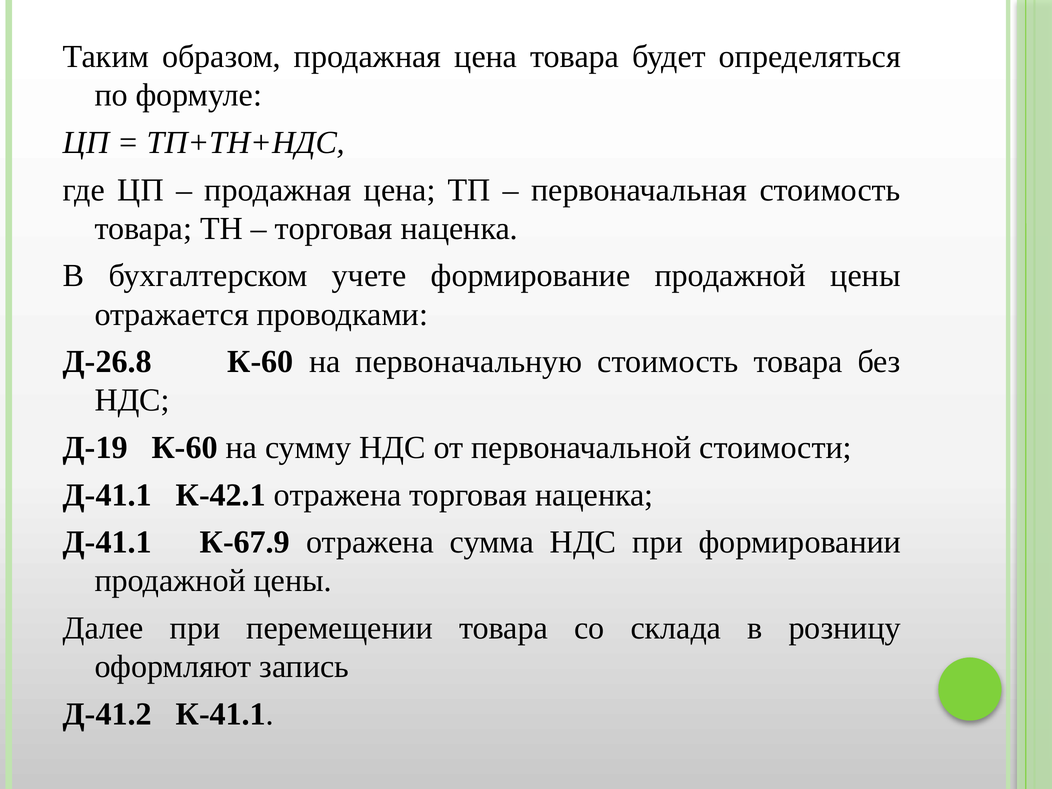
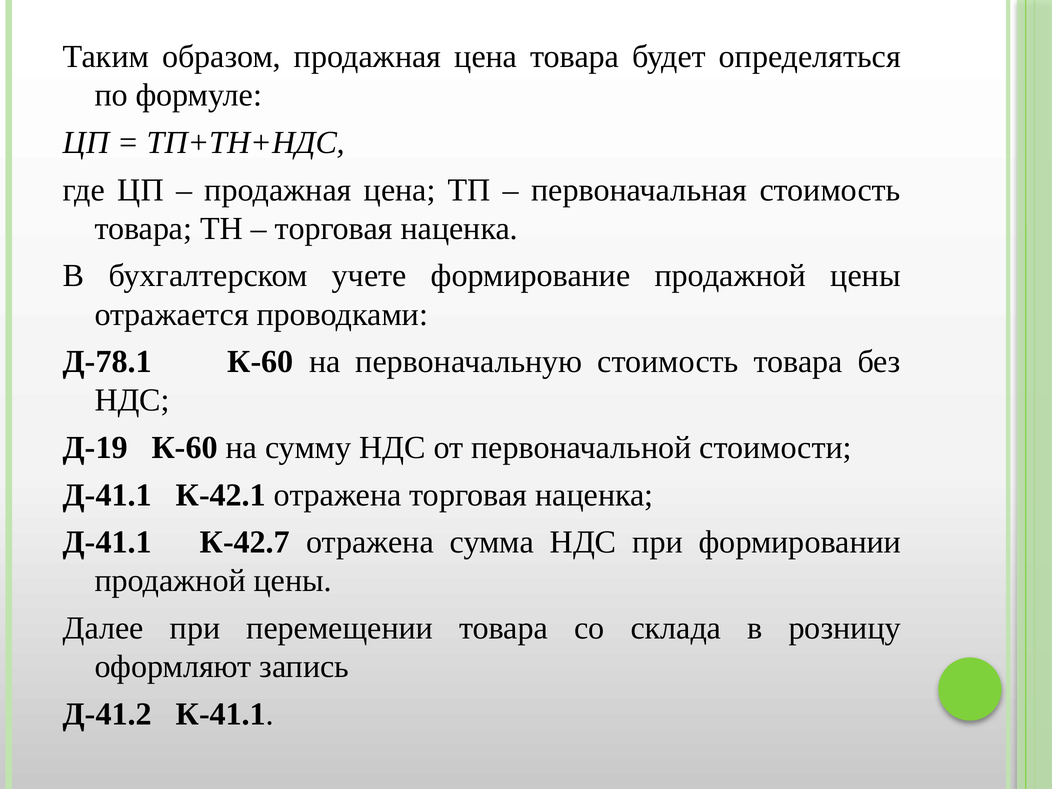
Д-26.8: Д-26.8 -> Д-78.1
К-67.9: К-67.9 -> К-42.7
